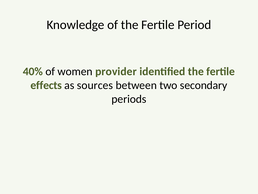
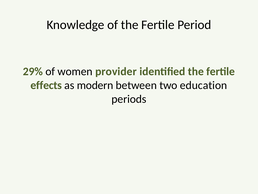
40%: 40% -> 29%
sources: sources -> modern
secondary: secondary -> education
